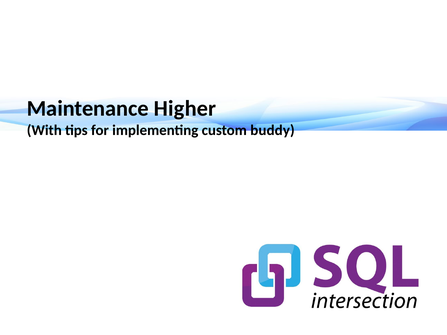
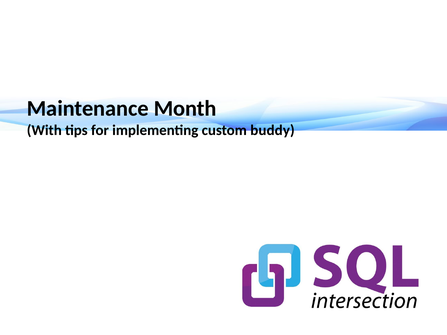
Higher: Higher -> Month
